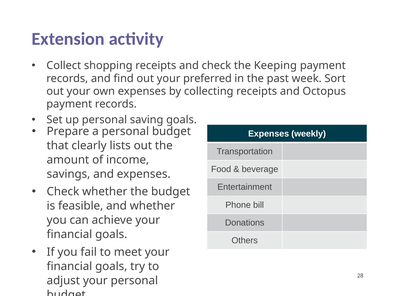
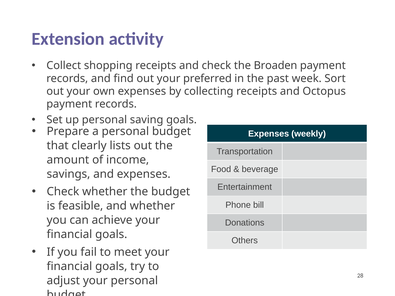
Keeping: Keeping -> Broaden
